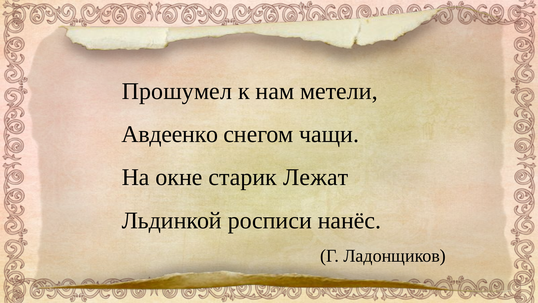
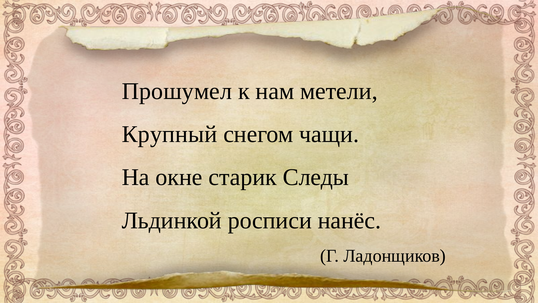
Авдеенко: Авдеенко -> Крупный
Лежат: Лежат -> Следы
